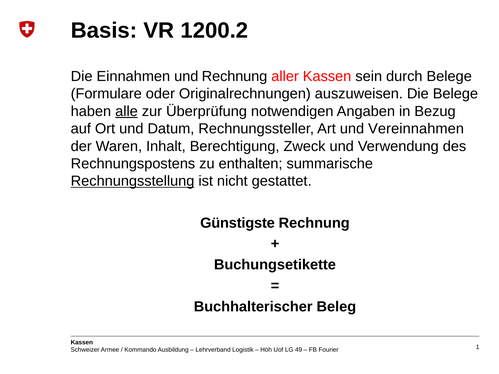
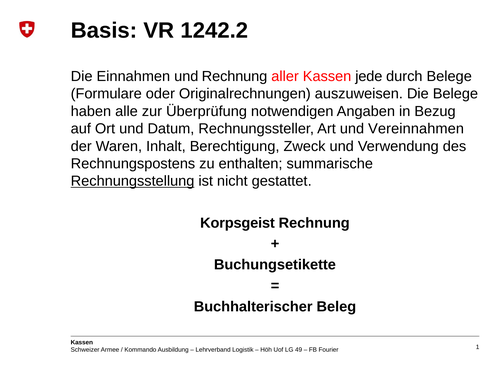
1200.2: 1200.2 -> 1242.2
sein: sein -> jede
alle underline: present -> none
Günstigste: Günstigste -> Korpsgeist
